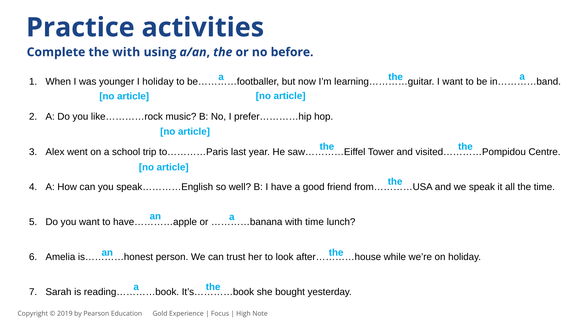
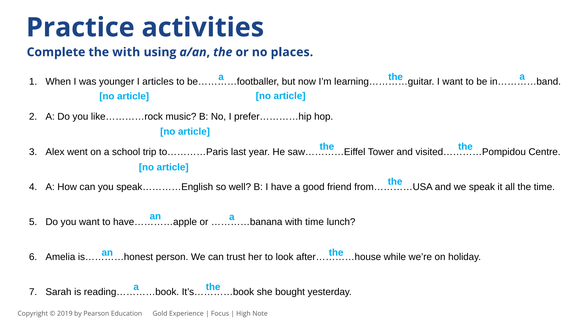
before: before -> places
I holiday: holiday -> articles
